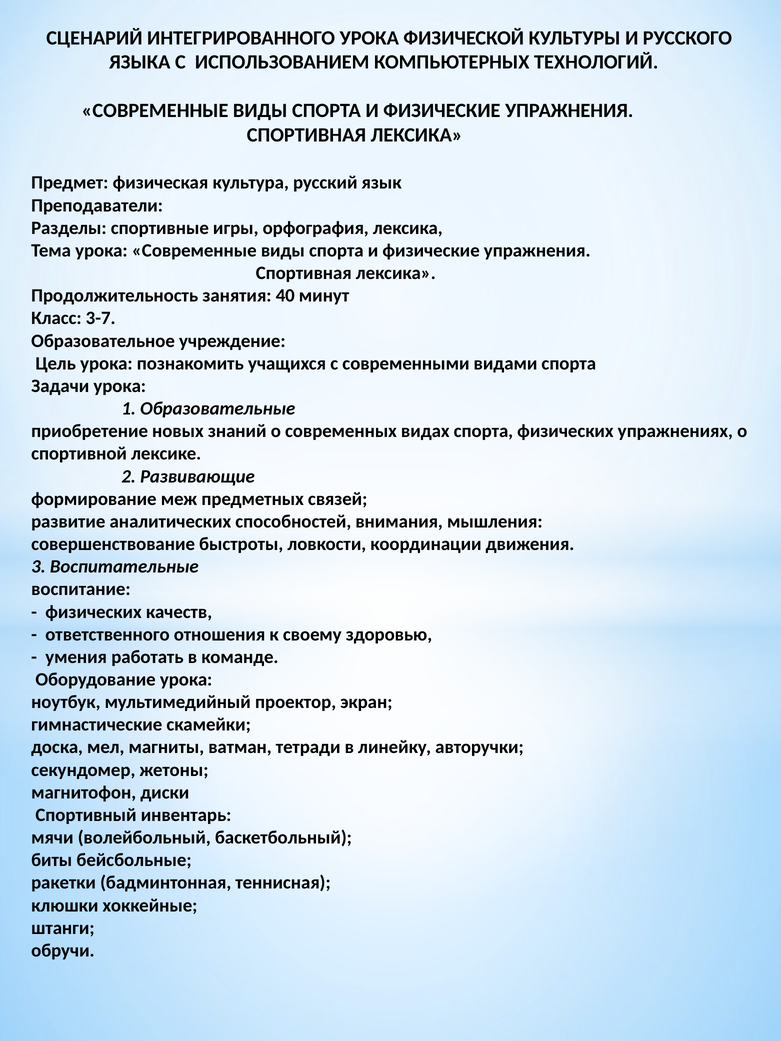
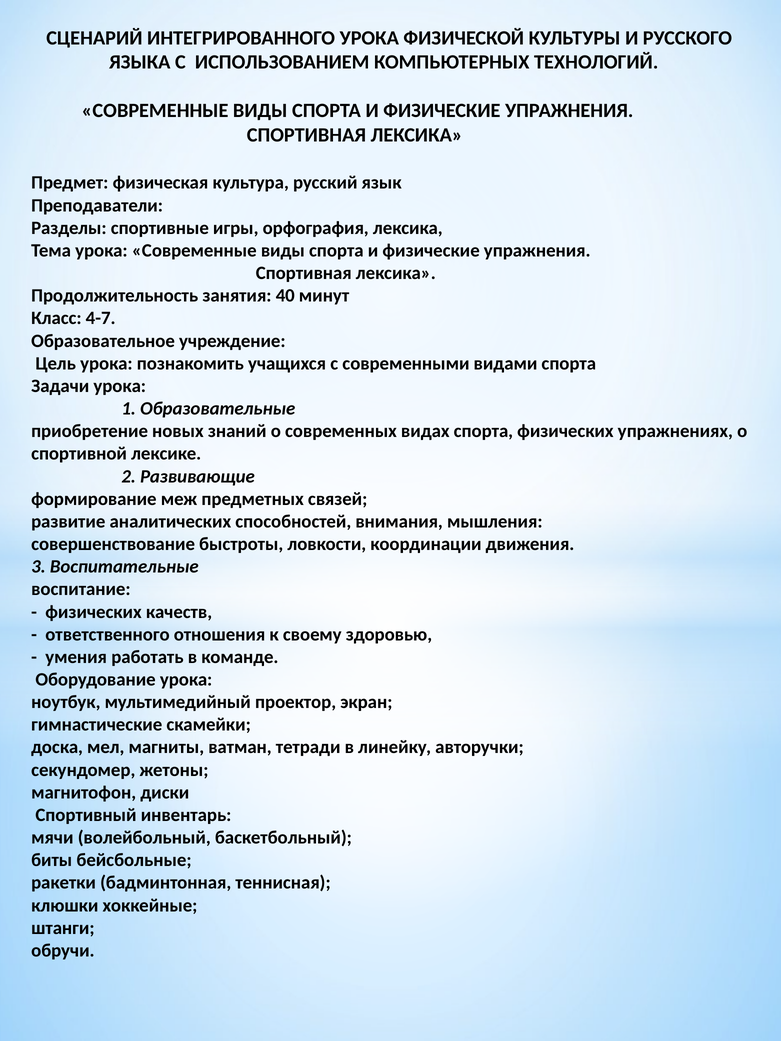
3-7: 3-7 -> 4-7
